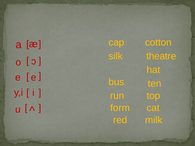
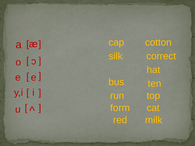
theatre: theatre -> correct
